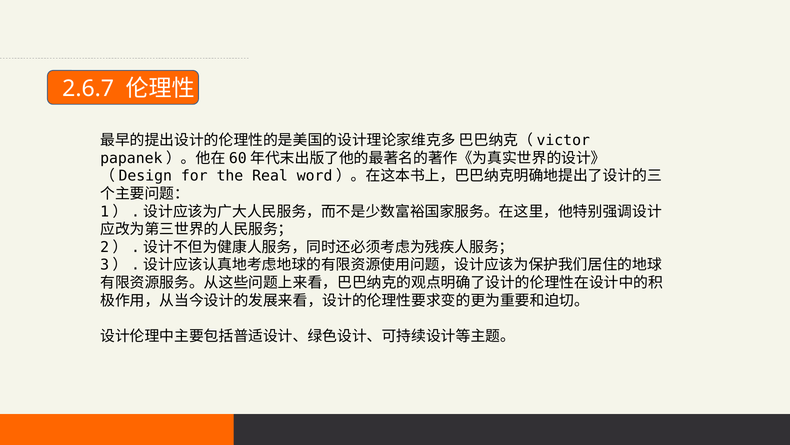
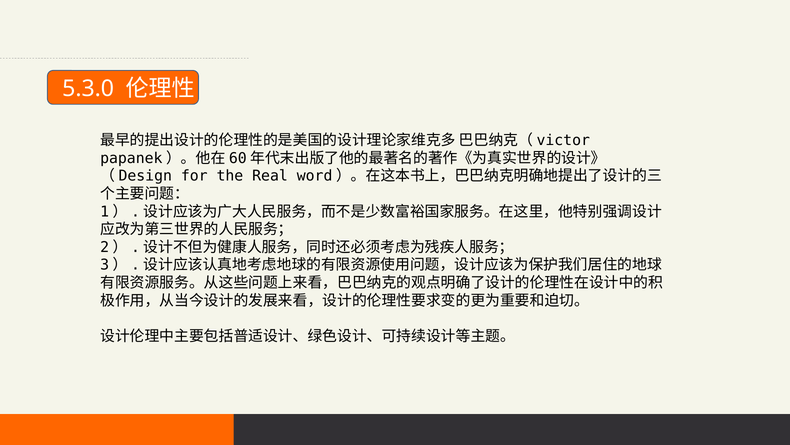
2.6.7: 2.6.7 -> 5.3.0
